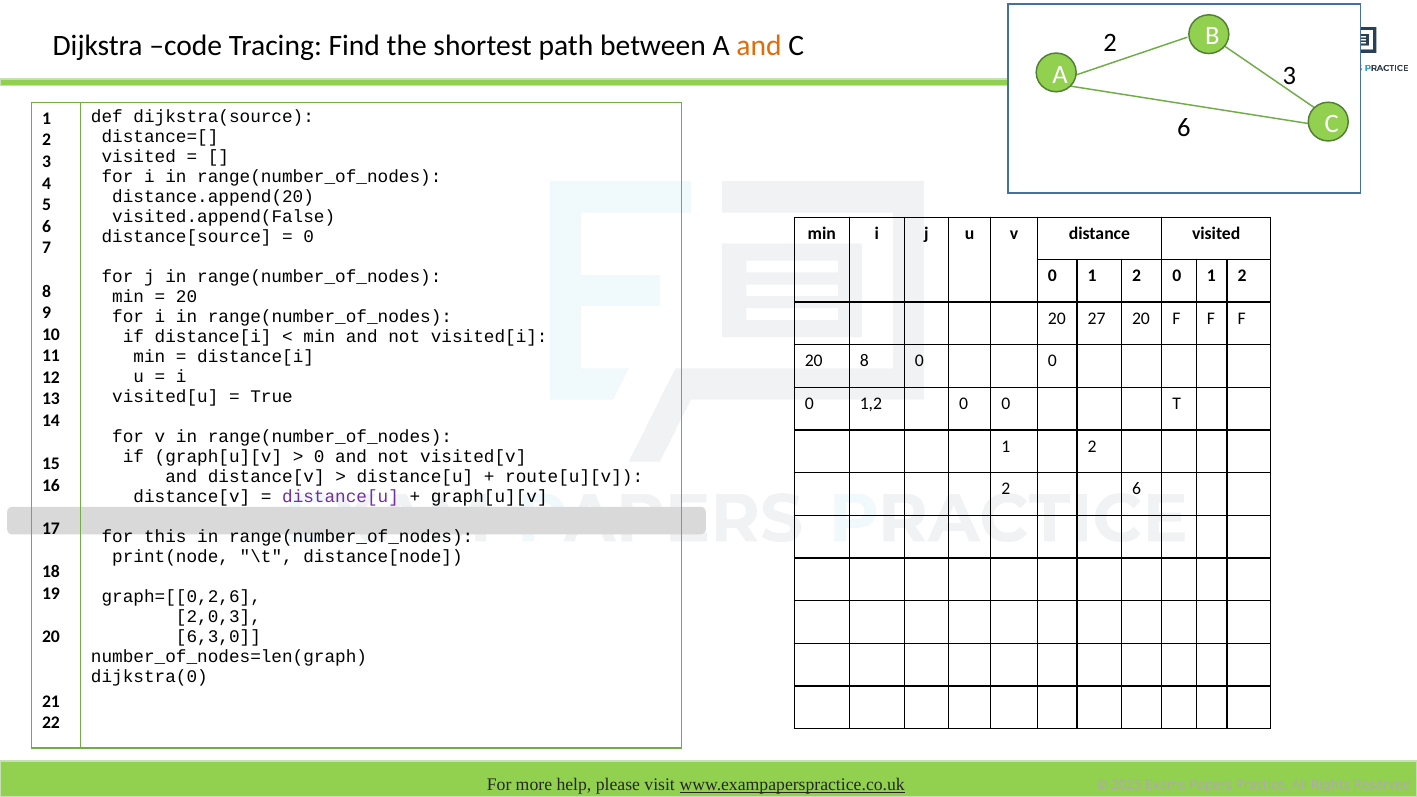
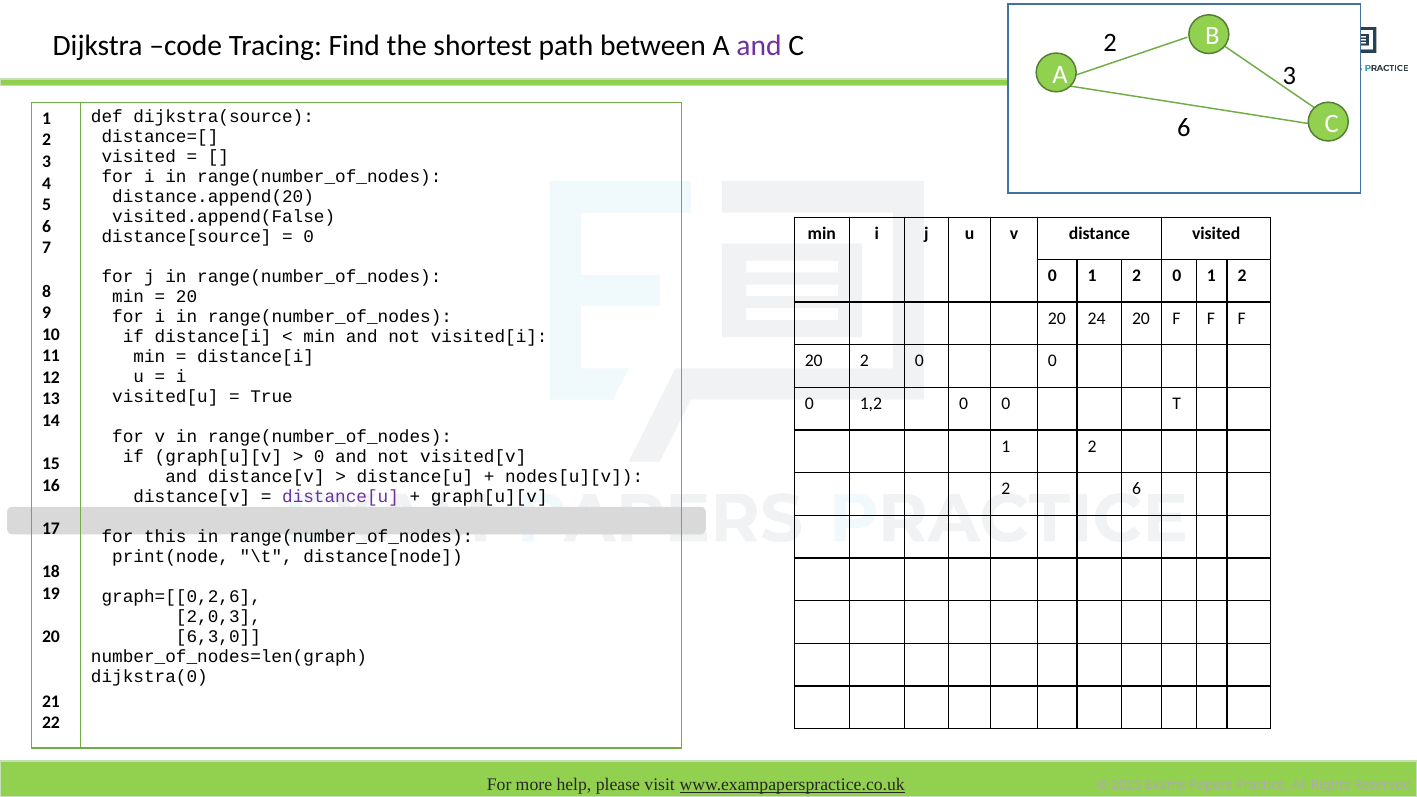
and at (759, 46) colour: orange -> purple
27: 27 -> 24
20 8: 8 -> 2
route[u][v: route[u][v -> nodes[u][v
